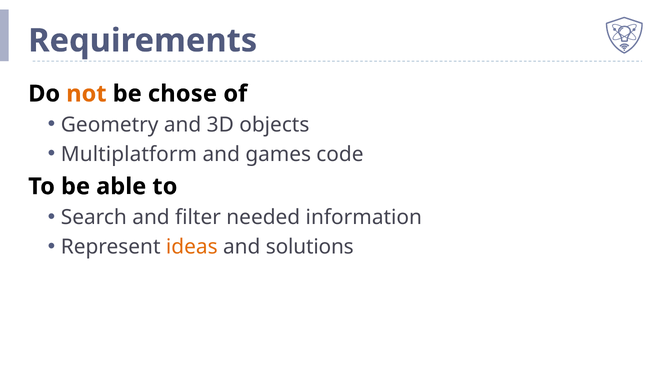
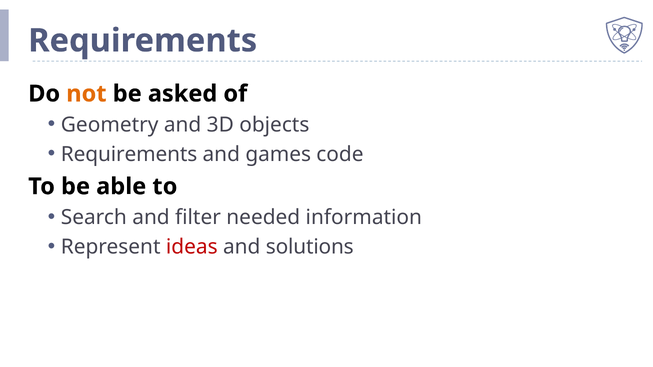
chose: chose -> asked
Multiplatform at (129, 154): Multiplatform -> Requirements
ideas colour: orange -> red
